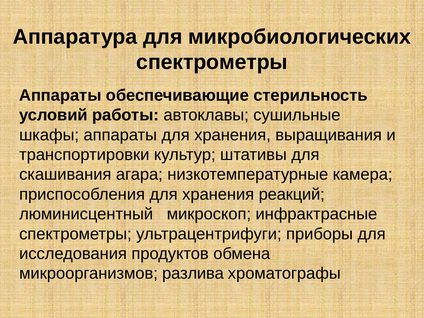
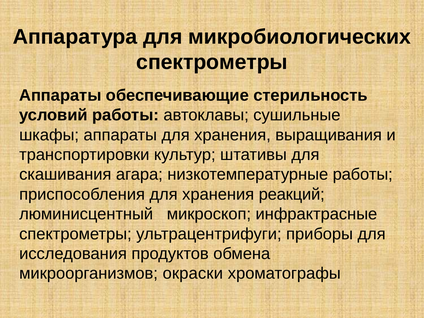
низкотемпературные камера: камера -> работы
разлива: разлива -> окраски
